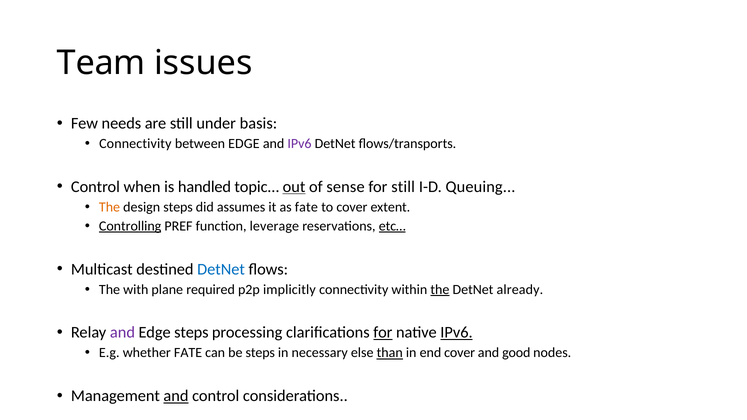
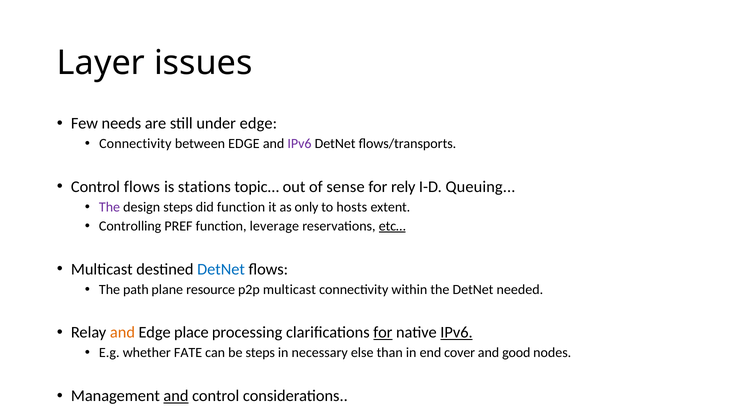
Team: Team -> Layer
under basis: basis -> edge
Control when: when -> flows
handled: handled -> stations
out underline: present -> none
for still: still -> rely
The at (110, 207) colour: orange -> purple
did assumes: assumes -> function
as fate: fate -> only
to cover: cover -> hosts
Controlling underline: present -> none
with: with -> path
required: required -> resource
p2p implicitly: implicitly -> multicast
the at (440, 290) underline: present -> none
already: already -> needed
and at (122, 333) colour: purple -> orange
Edge steps: steps -> place
than underline: present -> none
